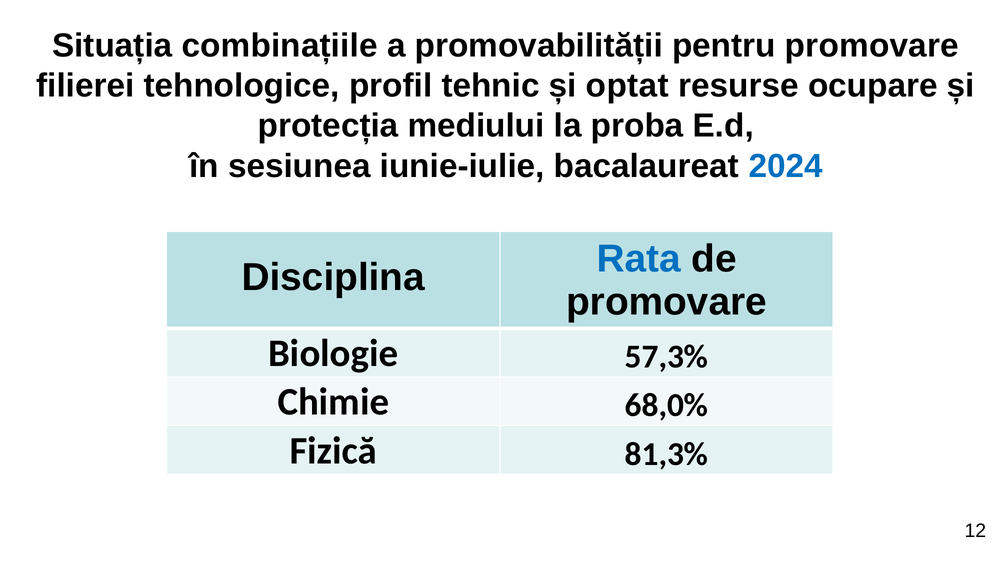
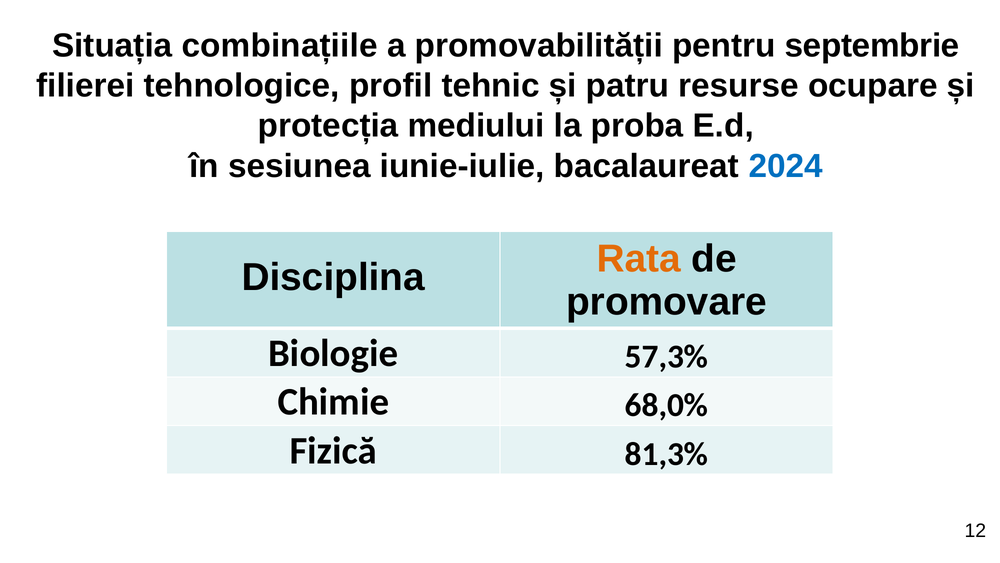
pentru promovare: promovare -> septembrie
optat: optat -> patru
Rata colour: blue -> orange
